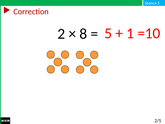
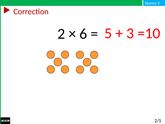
1: 1 -> 3
8: 8 -> 6
